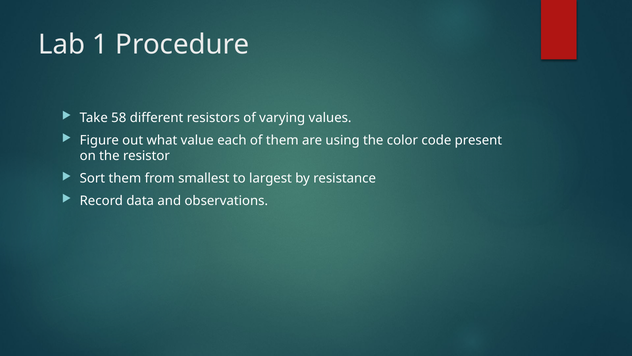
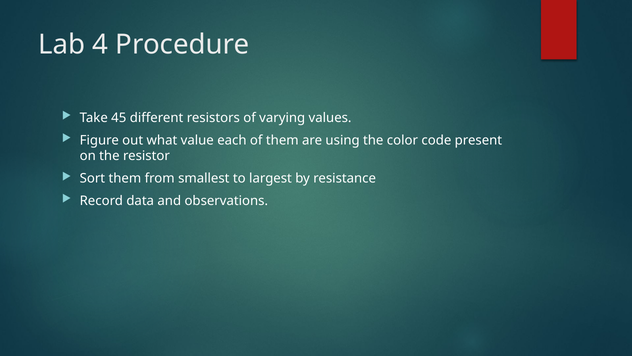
1: 1 -> 4
58: 58 -> 45
